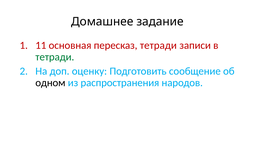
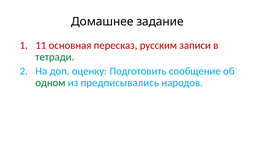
пересказ тетради: тетради -> русским
одном colour: black -> green
распространения: распространения -> предписывались
